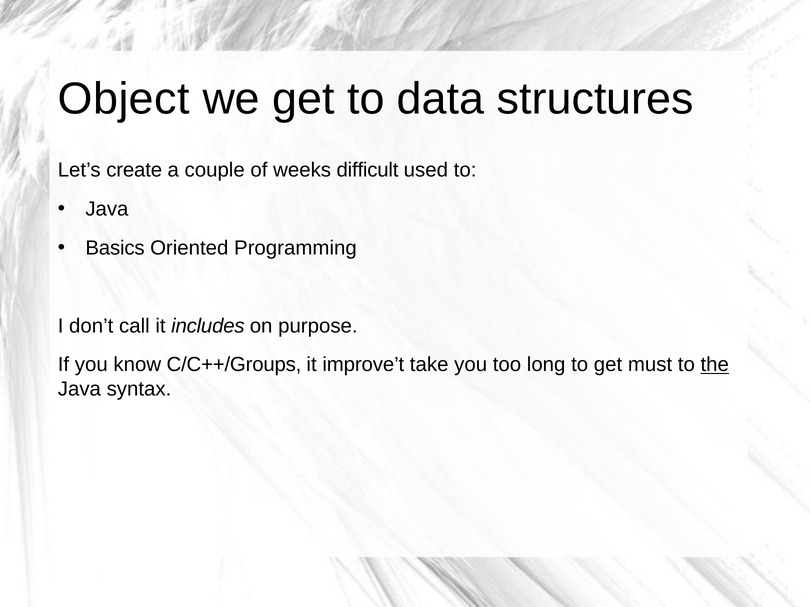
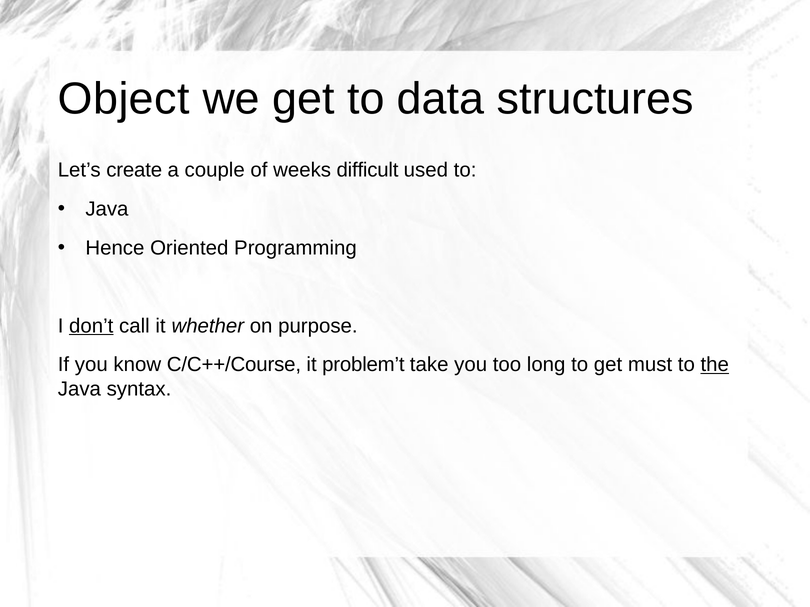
Basics: Basics -> Hence
don’t underline: none -> present
includes: includes -> whether
C/C++/Groups: C/C++/Groups -> C/C++/Course
improve’t: improve’t -> problem’t
